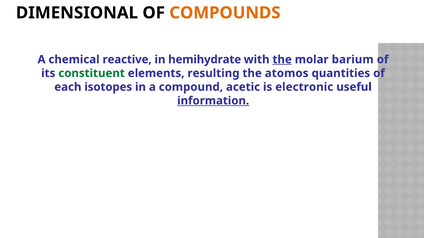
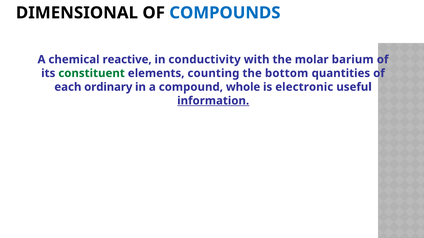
COMPOUNDS colour: orange -> blue
hemihydrate: hemihydrate -> conductivity
the at (282, 60) underline: present -> none
resulting: resulting -> counting
atomos: atomos -> bottom
isotopes: isotopes -> ordinary
acetic: acetic -> whole
